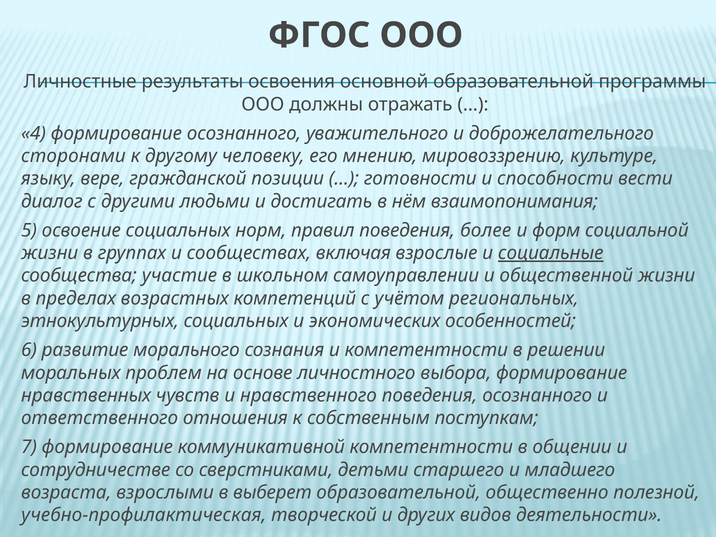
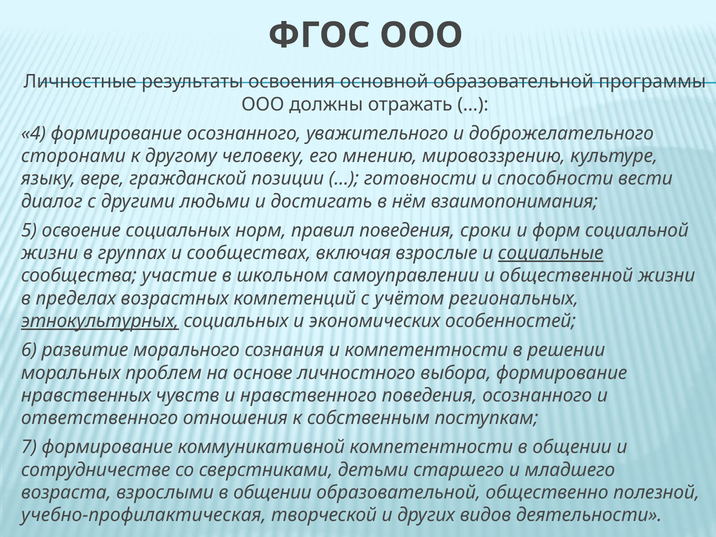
более: более -> сроки
этнокультурных underline: none -> present
взрослыми в выберет: выберет -> общении
